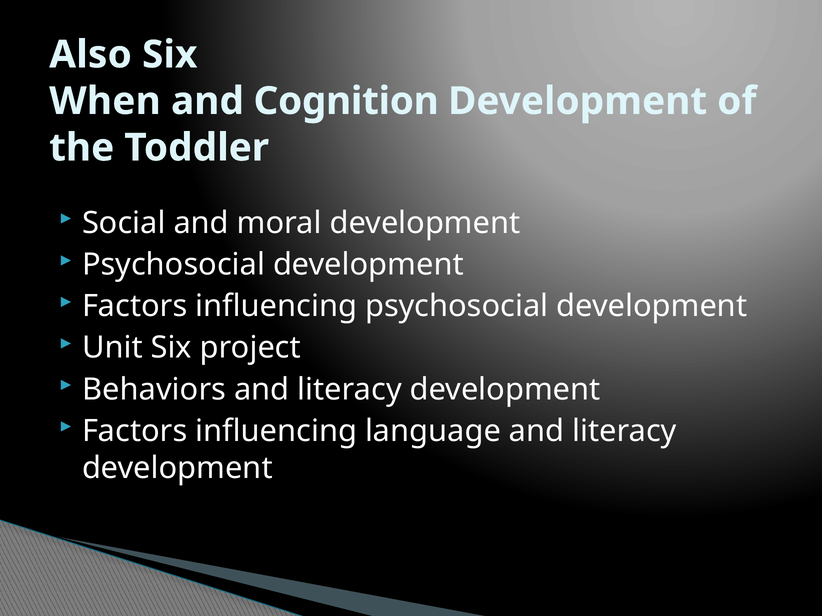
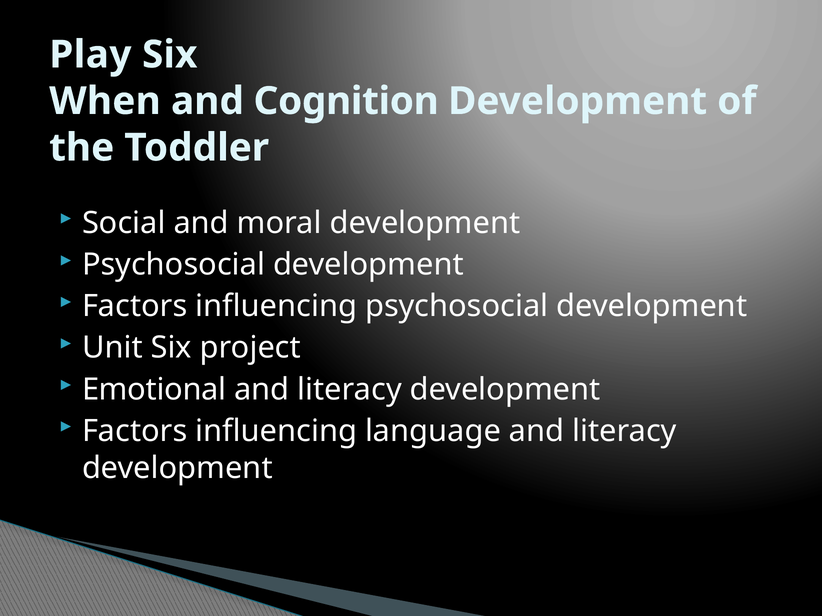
Also: Also -> Play
Behaviors: Behaviors -> Emotional
